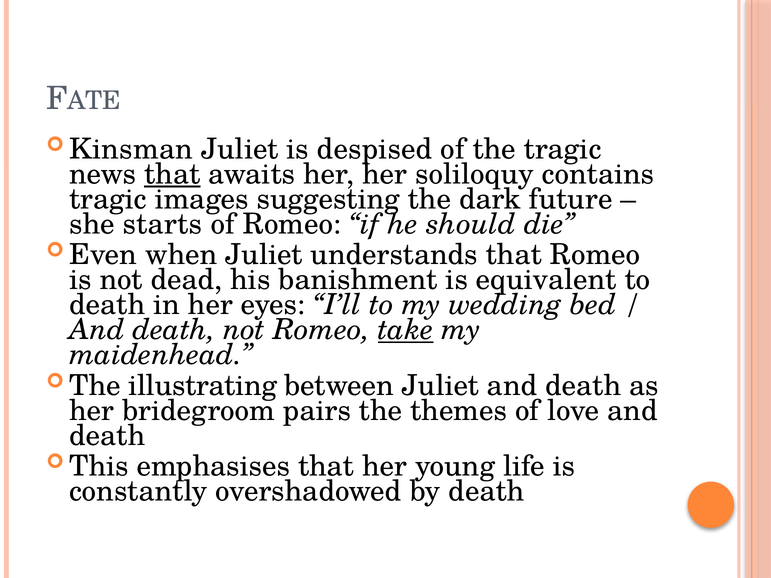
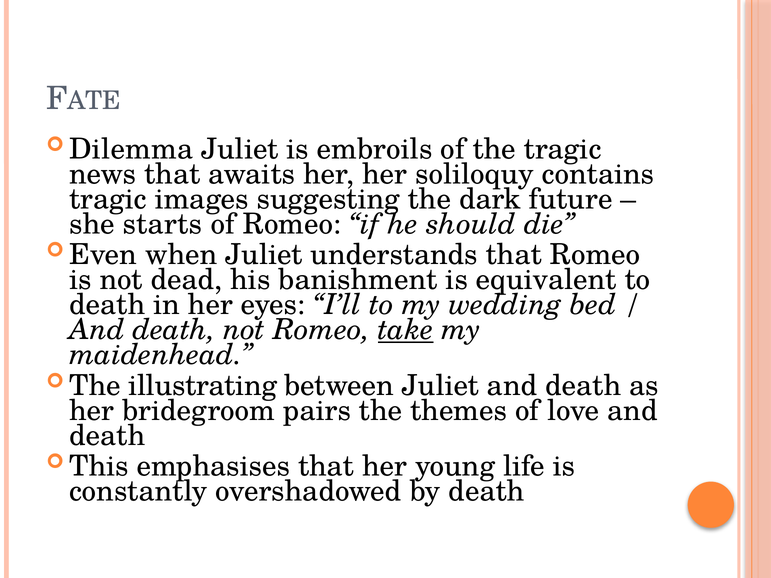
Kinsman: Kinsman -> Dilemma
despised: despised -> embroils
that at (172, 174) underline: present -> none
